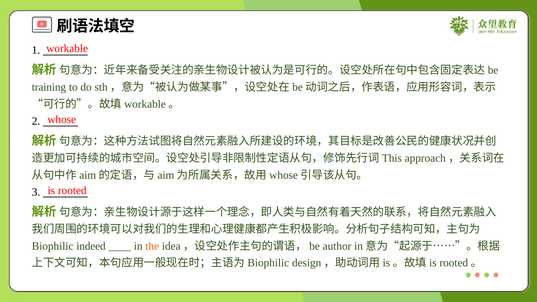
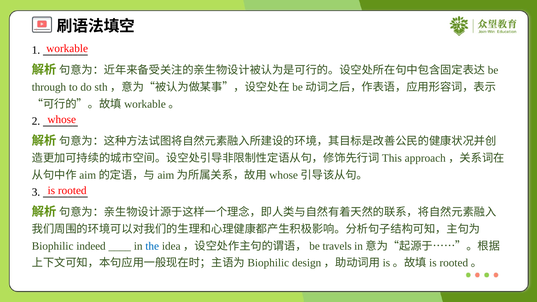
training: training -> through
the colour: orange -> blue
author: author -> travels
